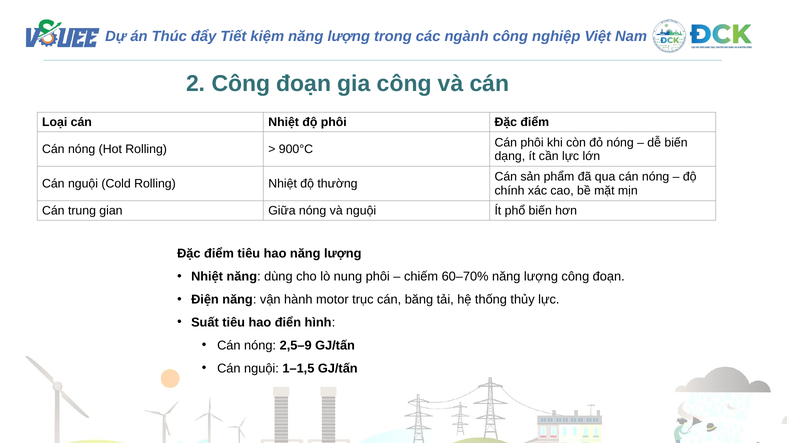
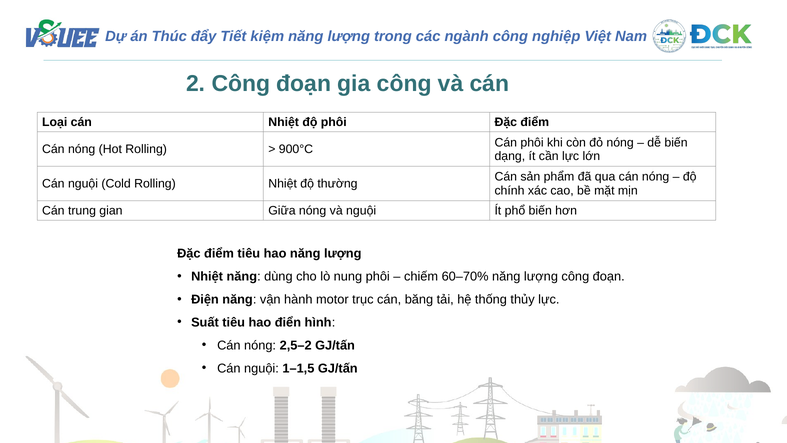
2,5–9: 2,5–9 -> 2,5–2
